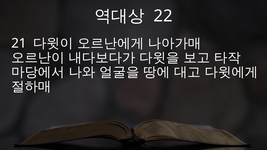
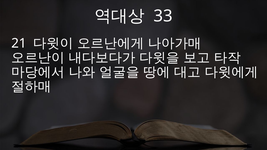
22: 22 -> 33
